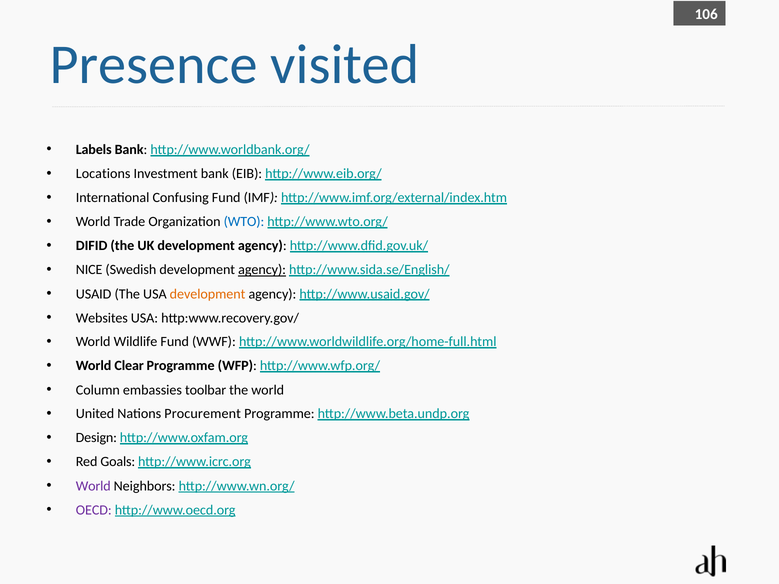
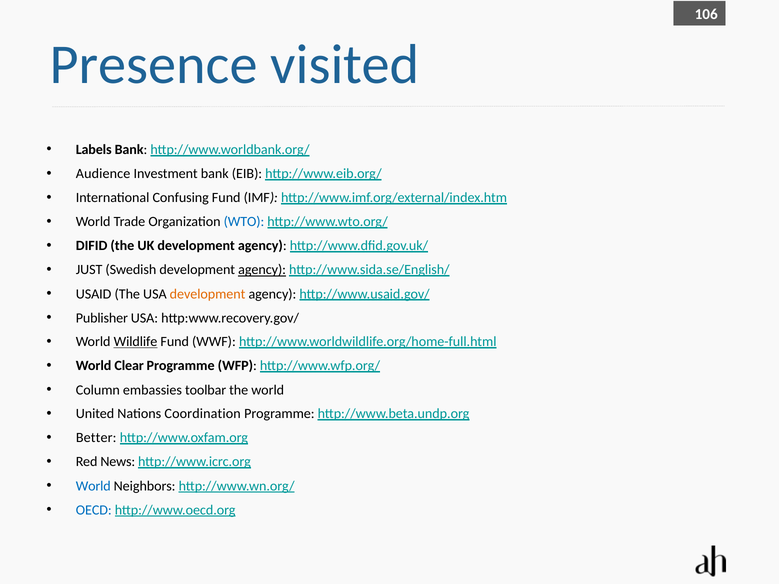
Locations: Locations -> Audience
NICE: NICE -> JUST
Websites: Websites -> Publisher
Wildlife underline: none -> present
Procurement: Procurement -> Coordination
Design: Design -> Better
Goals: Goals -> News
World at (93, 486) colour: purple -> blue
OECD colour: purple -> blue
